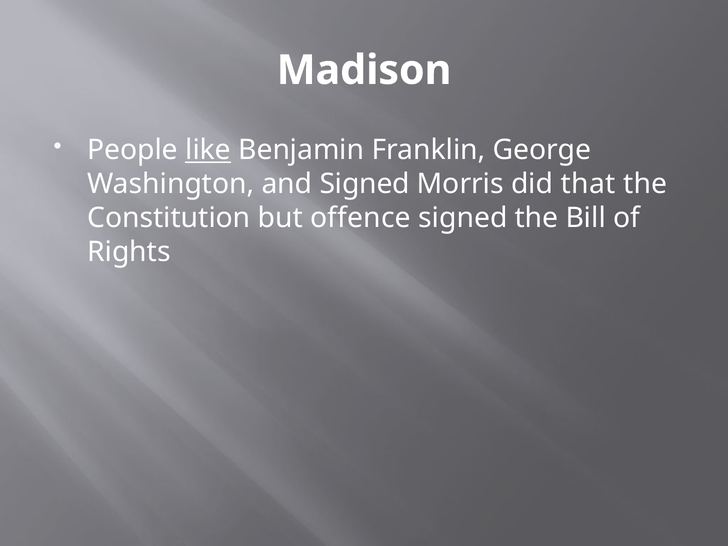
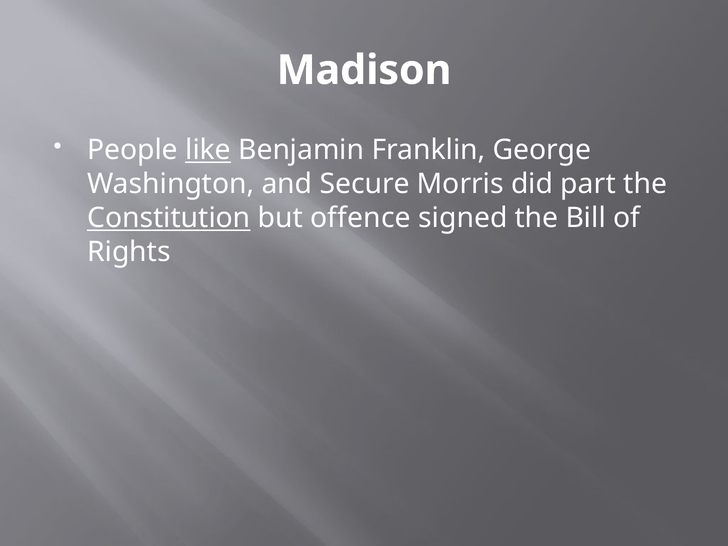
and Signed: Signed -> Secure
that: that -> part
Constitution underline: none -> present
